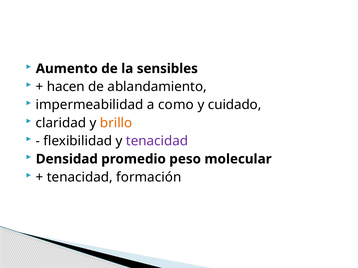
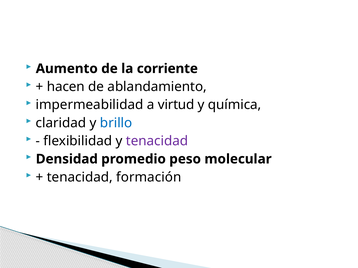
sensibles: sensibles -> corriente
como: como -> virtud
cuidado: cuidado -> química
brillo colour: orange -> blue
